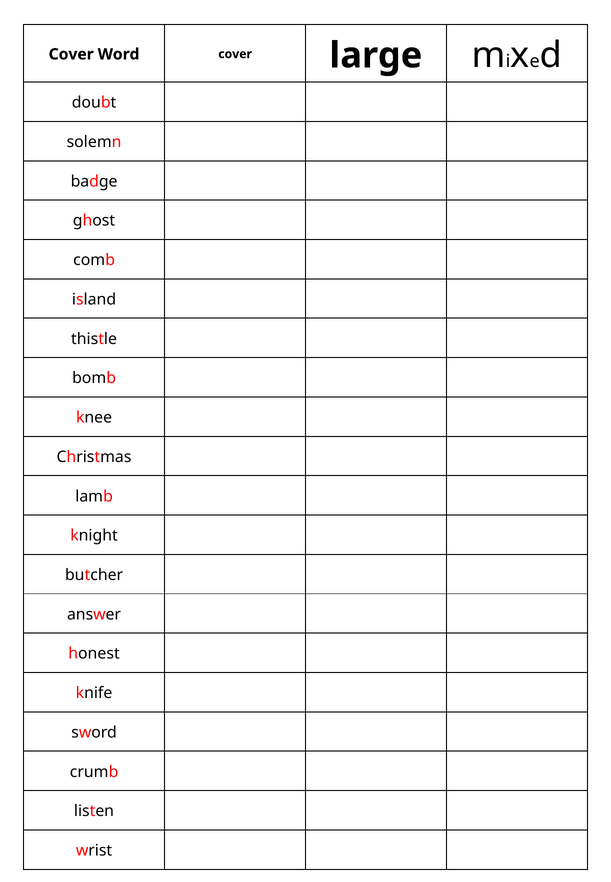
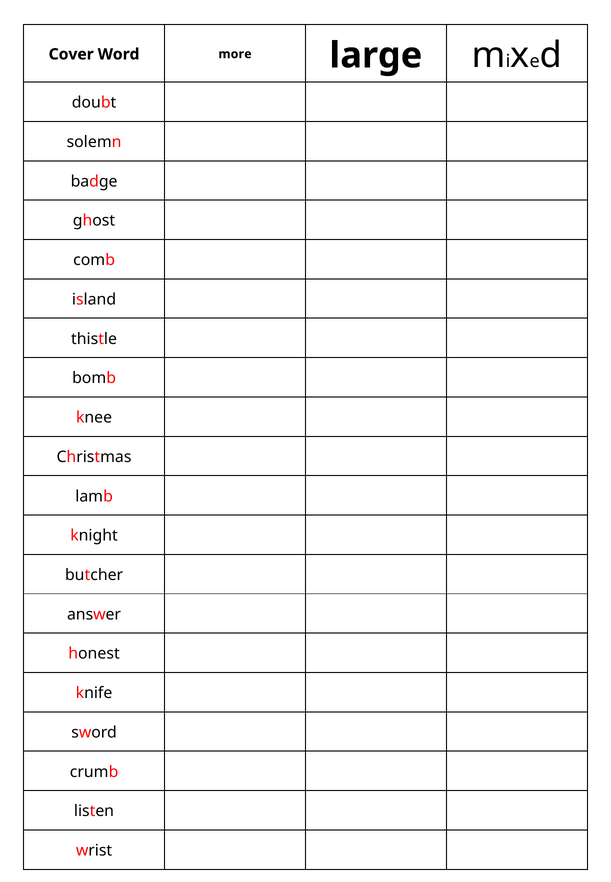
Word cover: cover -> more
